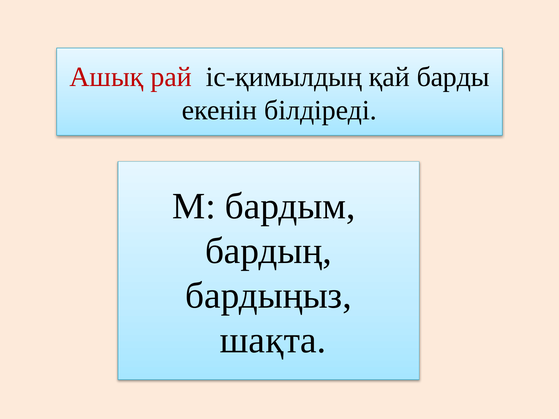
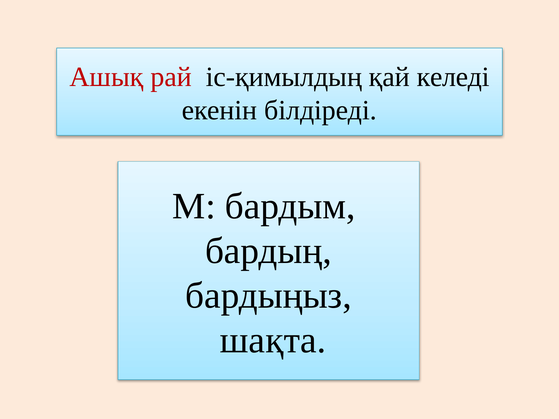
барды: барды -> келеді
